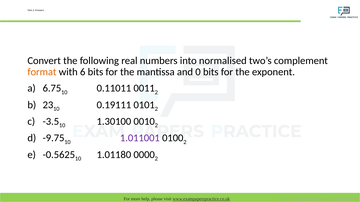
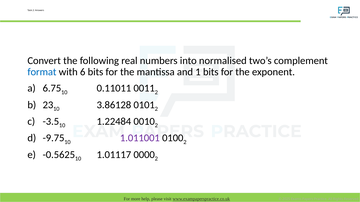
format colour: orange -> blue
0: 0 -> 1
0.19111: 0.19111 -> 3.86128
1.30100: 1.30100 -> 1.22484
1.01180: 1.01180 -> 1.01117
